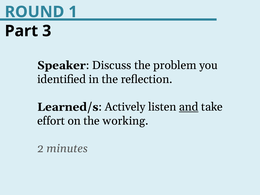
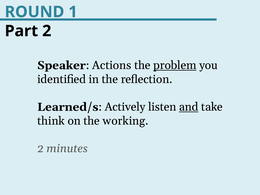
Part 3: 3 -> 2
Discuss: Discuss -> Actions
problem underline: none -> present
effort: effort -> think
